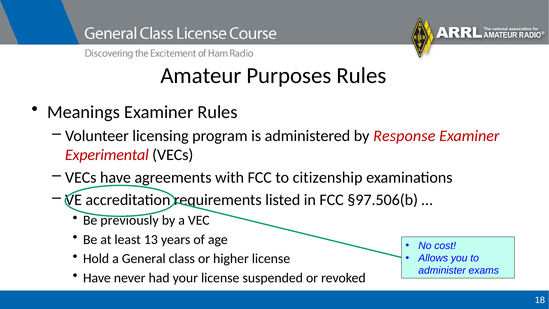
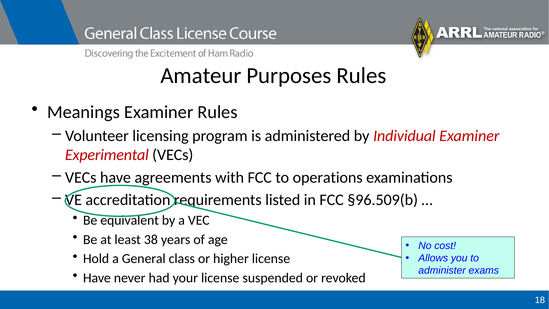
Response: Response -> Individual
citizenship: citizenship -> operations
§97.506(b: §97.506(b -> §96.509(b
previously: previously -> equivalent
13: 13 -> 38
